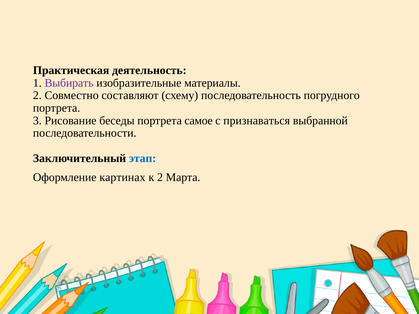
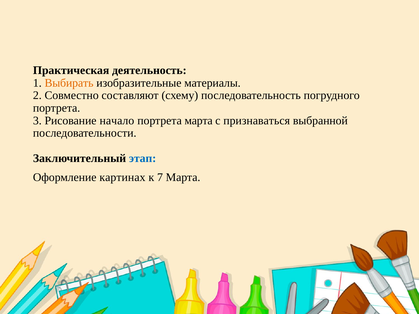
Выбирать colour: purple -> orange
беседы: беседы -> начало
портрета самое: самое -> марта
к 2: 2 -> 7
